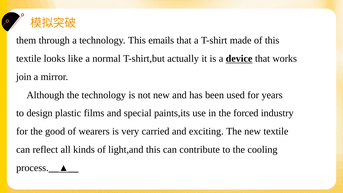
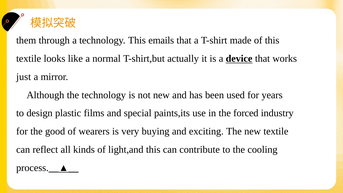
join: join -> just
carried: carried -> buying
